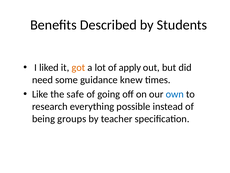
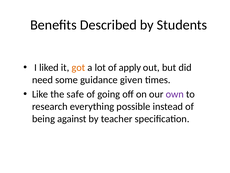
knew: knew -> given
own colour: blue -> purple
groups: groups -> against
